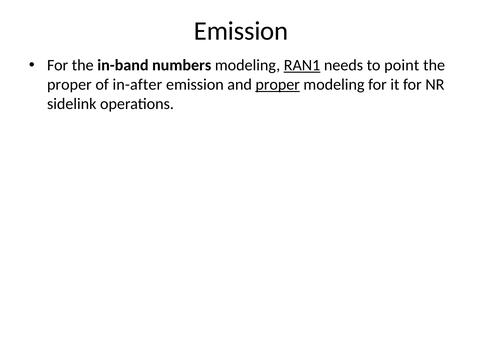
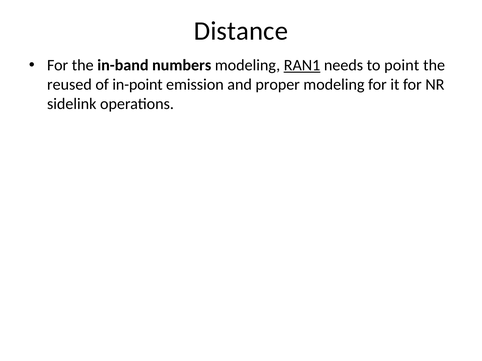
Emission at (241, 31): Emission -> Distance
proper at (69, 85): proper -> reused
in-after: in-after -> in-point
proper at (278, 85) underline: present -> none
